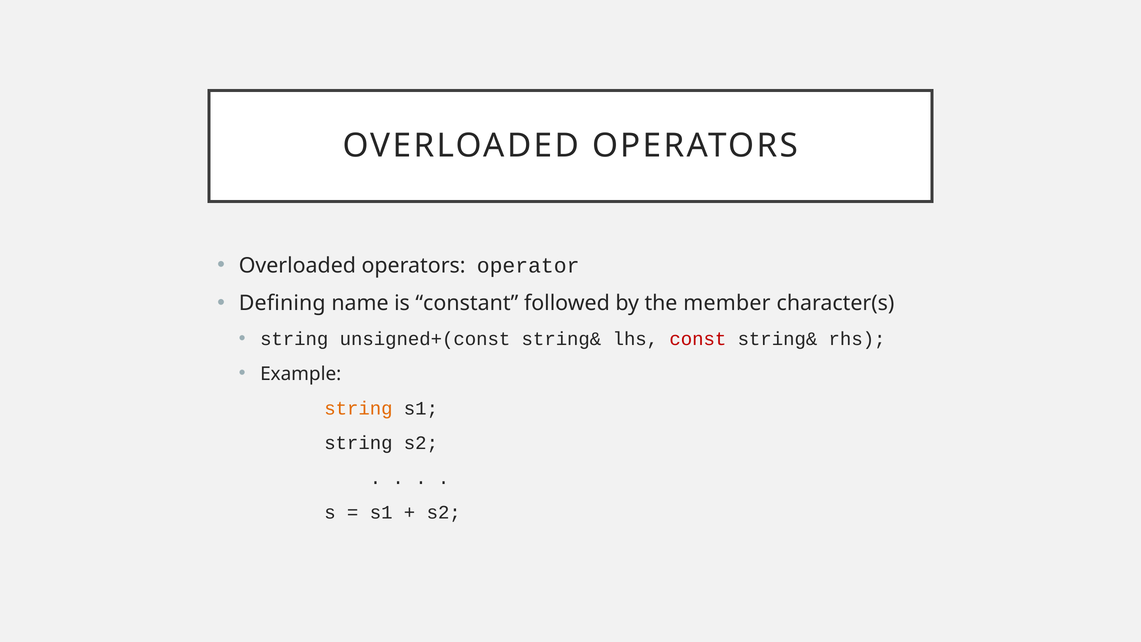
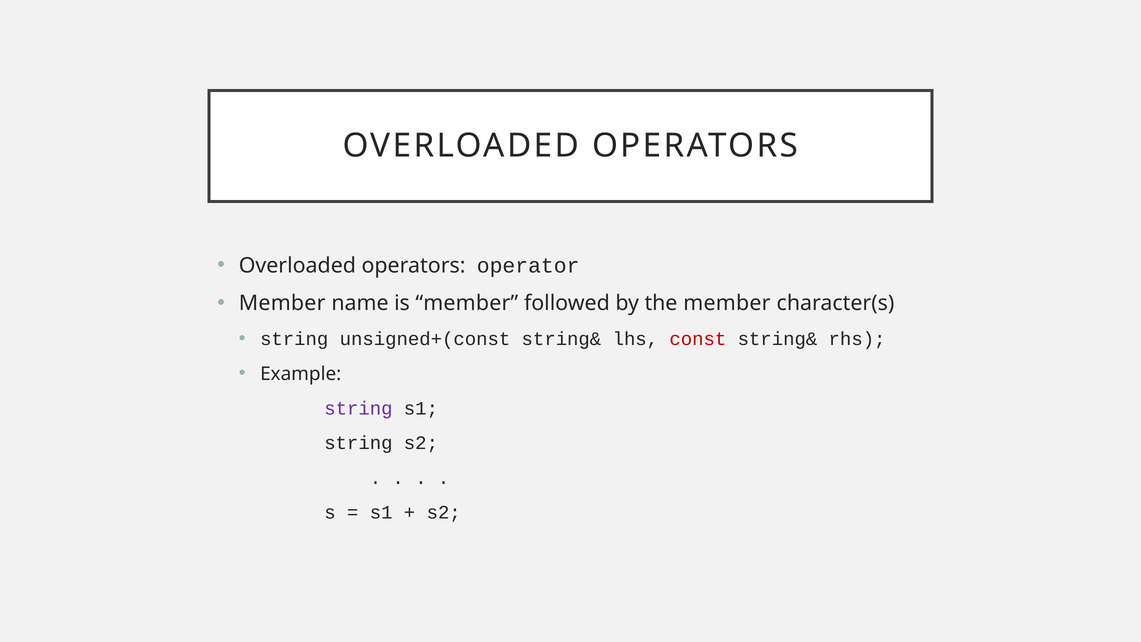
Defining at (282, 303): Defining -> Member
is constant: constant -> member
string at (358, 408) colour: orange -> purple
